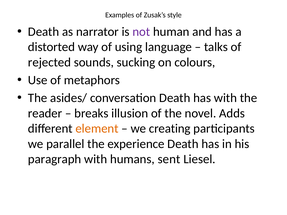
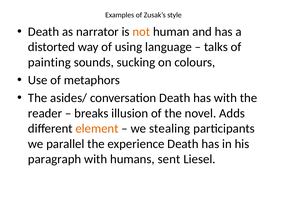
not colour: purple -> orange
rejected: rejected -> painting
creating: creating -> stealing
